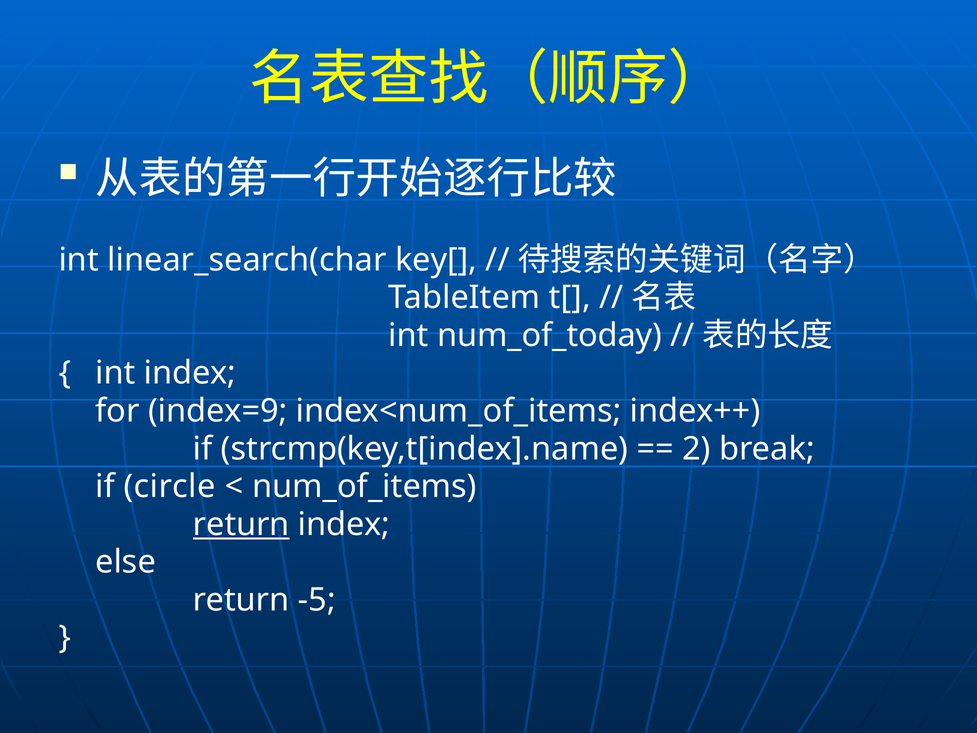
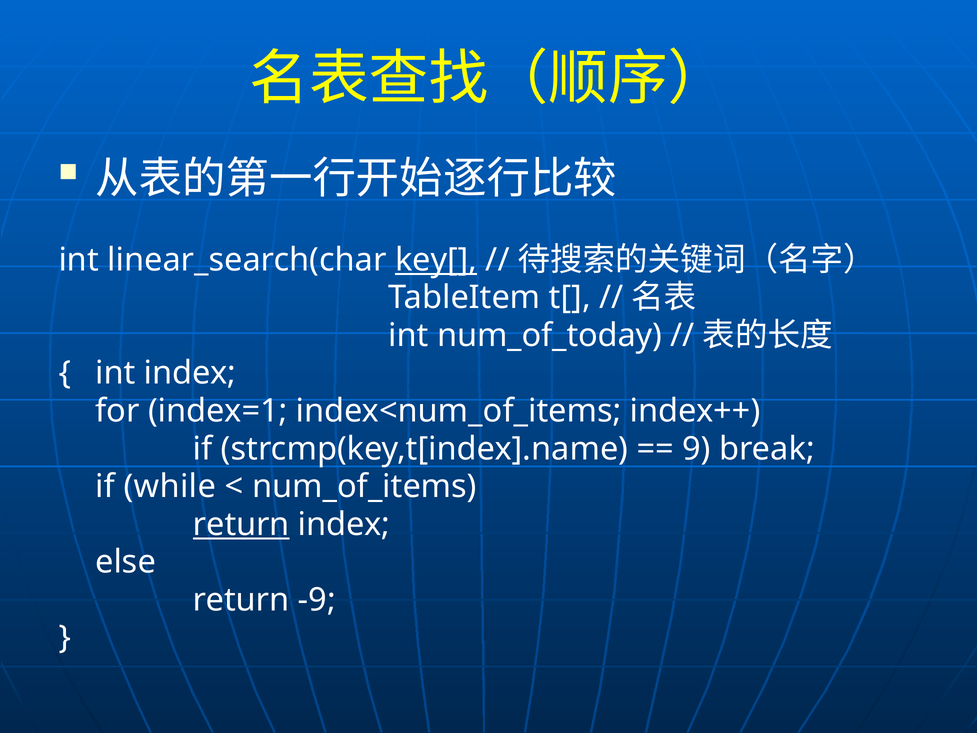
key[ underline: none -> present
index=9: index=9 -> index=1
2: 2 -> 9
circle: circle -> while
-5: -5 -> -9
